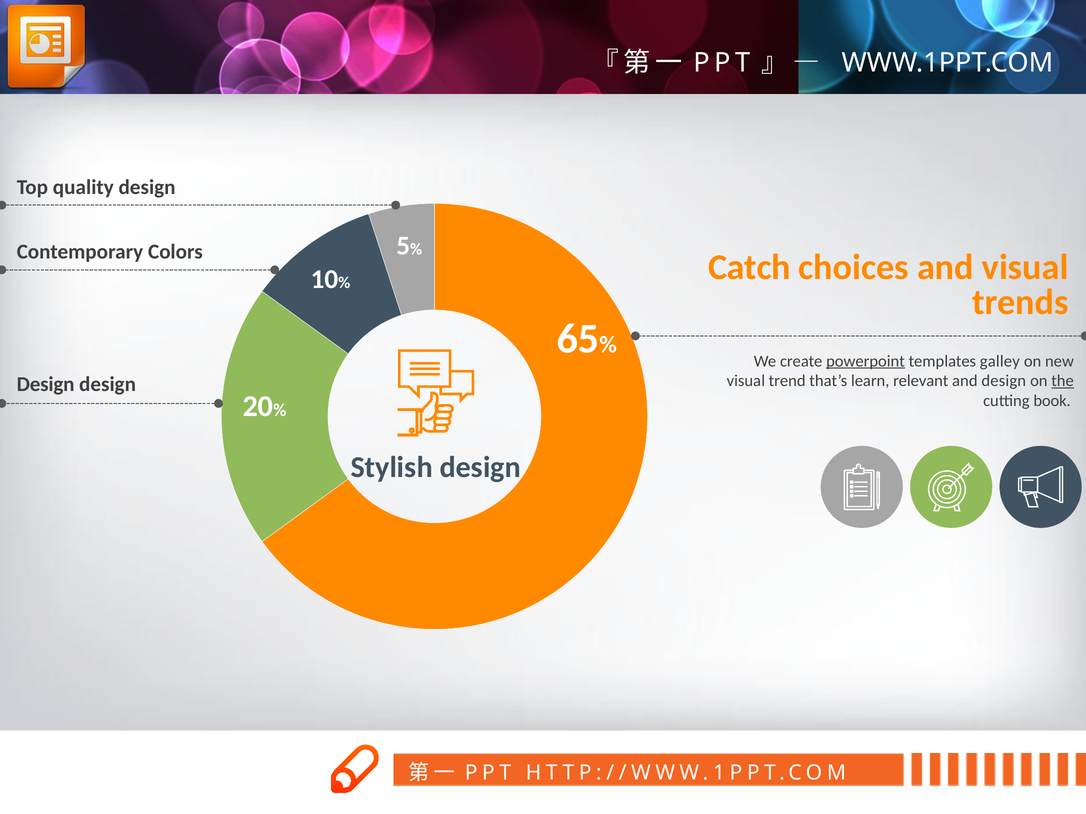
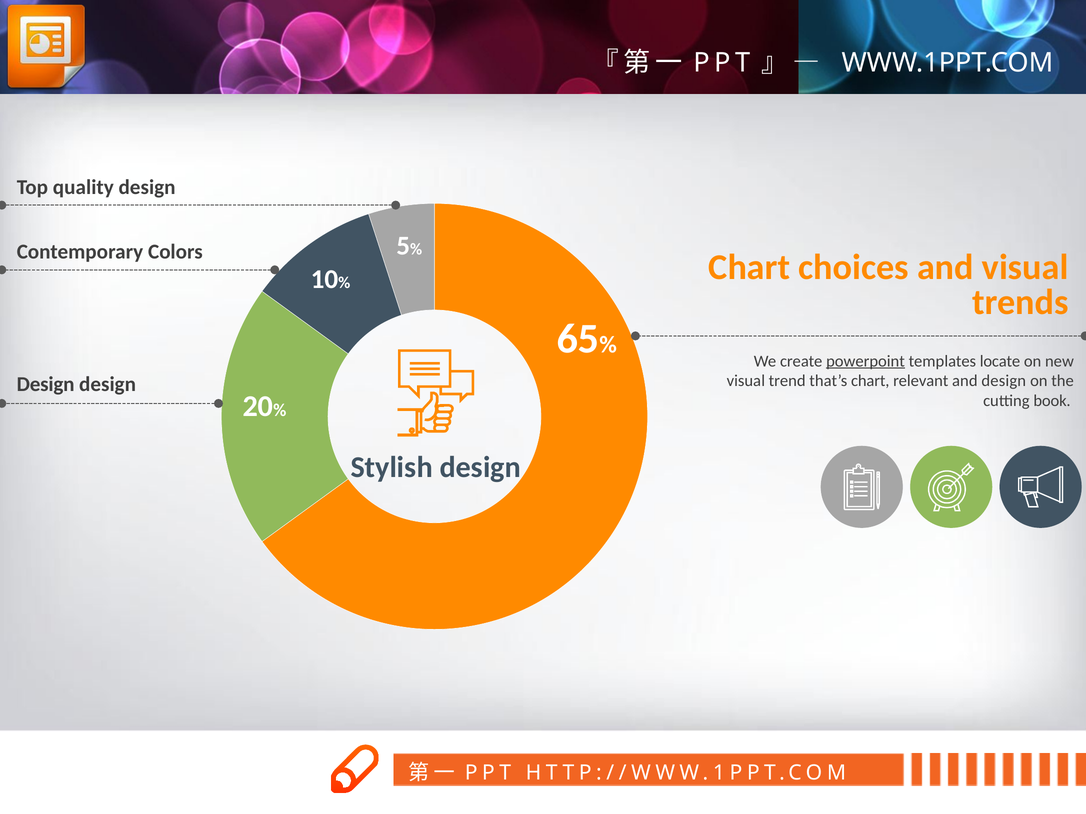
Catch at (749, 268): Catch -> Chart
galley: galley -> locate
that’s learn: learn -> chart
the underline: present -> none
